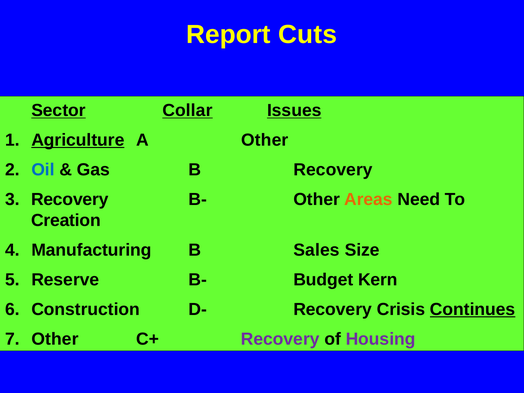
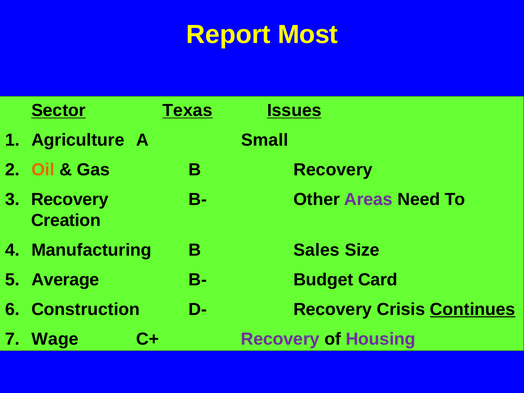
Cuts: Cuts -> Most
Collar: Collar -> Texas
Agriculture underline: present -> none
A Other: Other -> Small
Oil colour: blue -> orange
Areas colour: orange -> purple
Reserve: Reserve -> Average
Kern: Kern -> Card
Other at (55, 339): Other -> Wage
